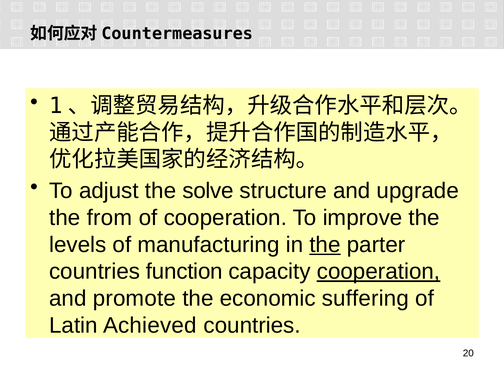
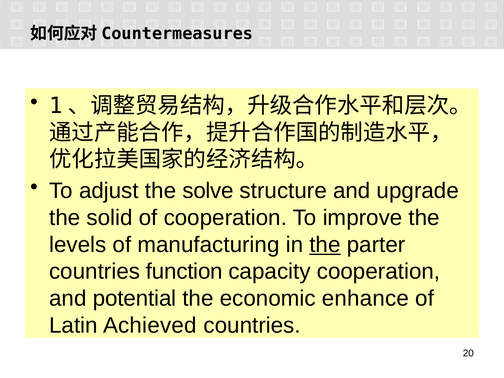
from: from -> solid
cooperation at (379, 272) underline: present -> none
promote: promote -> potential
suffering: suffering -> enhance
